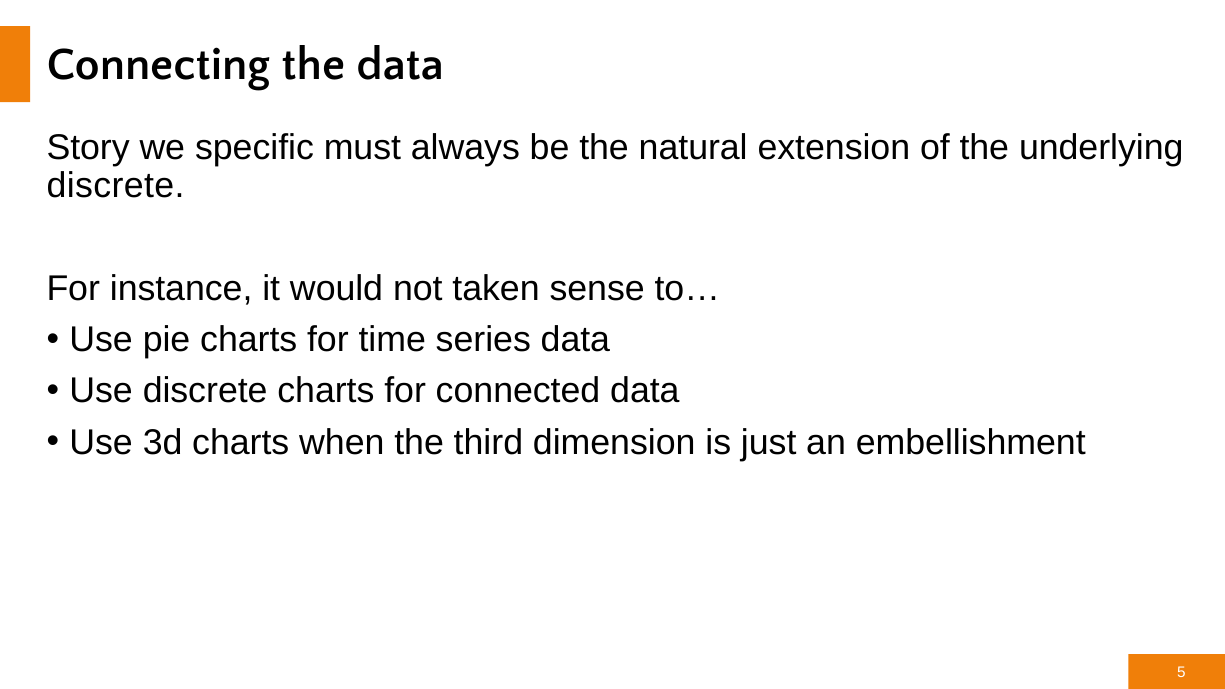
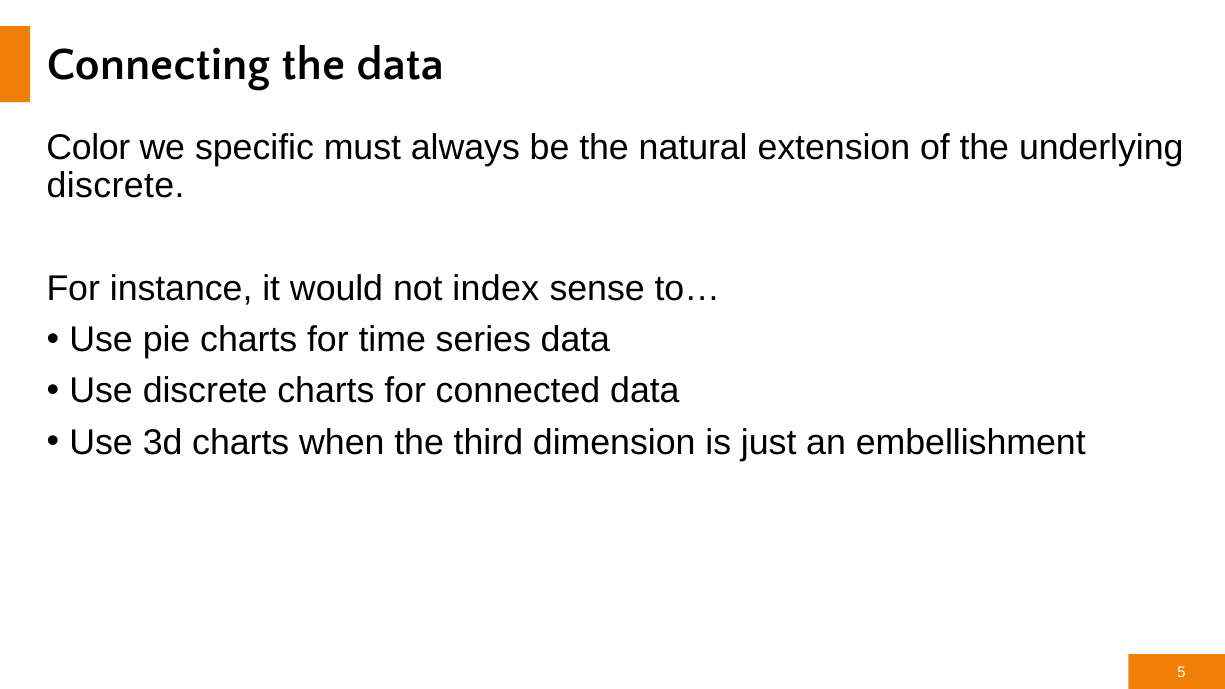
Story: Story -> Color
taken: taken -> index
